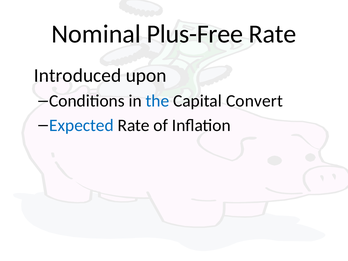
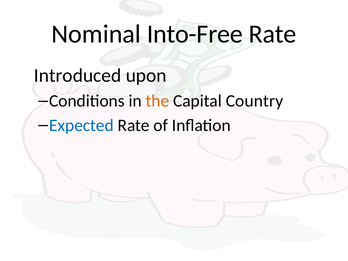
Plus-Free: Plus-Free -> Into-Free
the colour: blue -> orange
Convert: Convert -> Country
